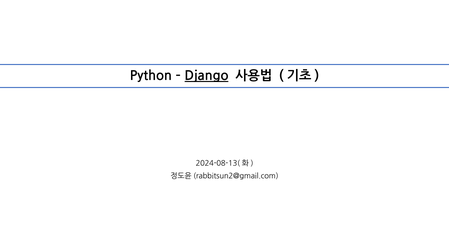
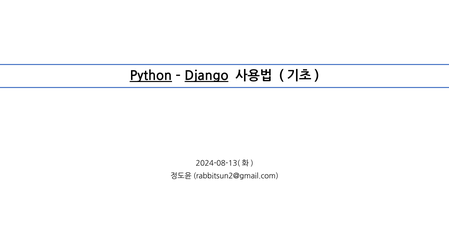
Python underline: none -> present
